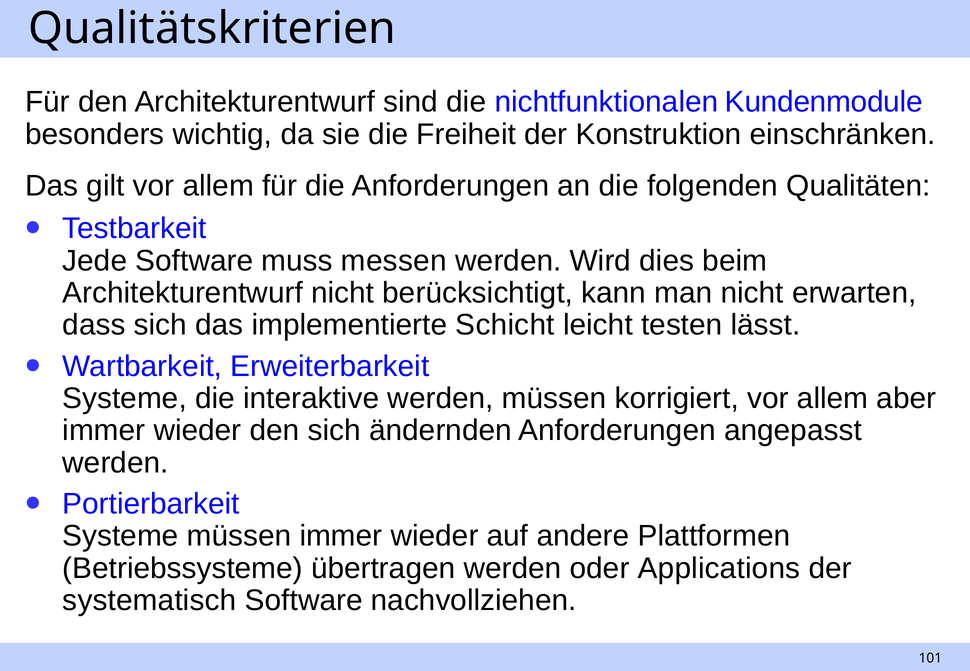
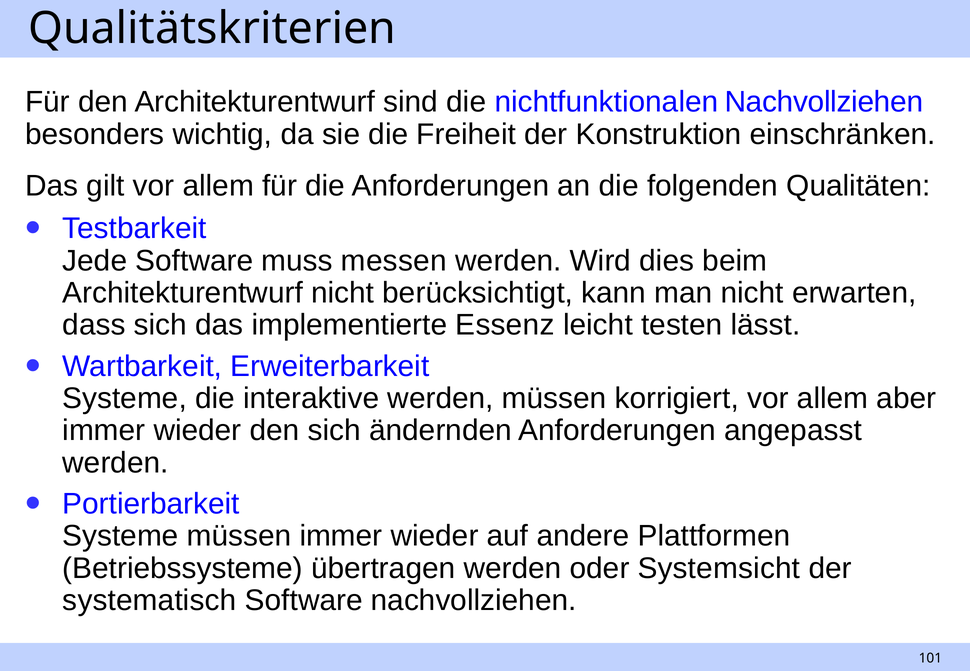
nichtfunktionalen Kundenmodule: Kundenmodule -> Nachvollziehen
Schicht: Schicht -> Essenz
Applications: Applications -> Systemsicht
